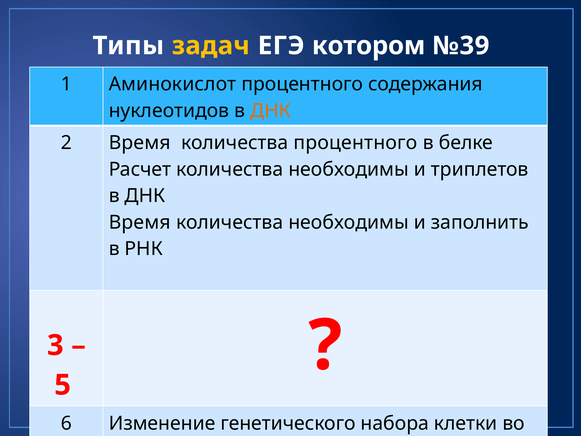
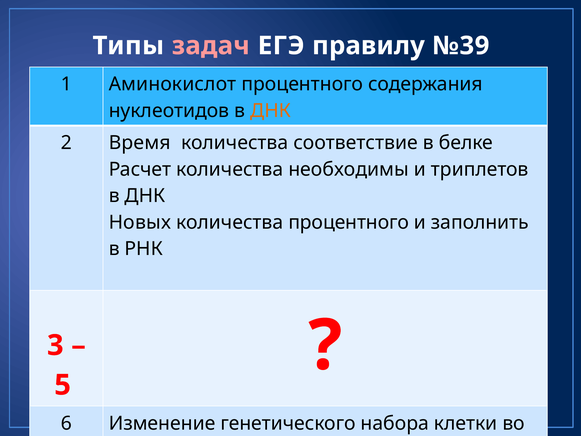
задач colour: yellow -> pink
котором: котором -> правилу
количества процентного: процентного -> соответствие
Время at (140, 222): Время -> Новых
необходимы at (349, 222): необходимы -> процентного
